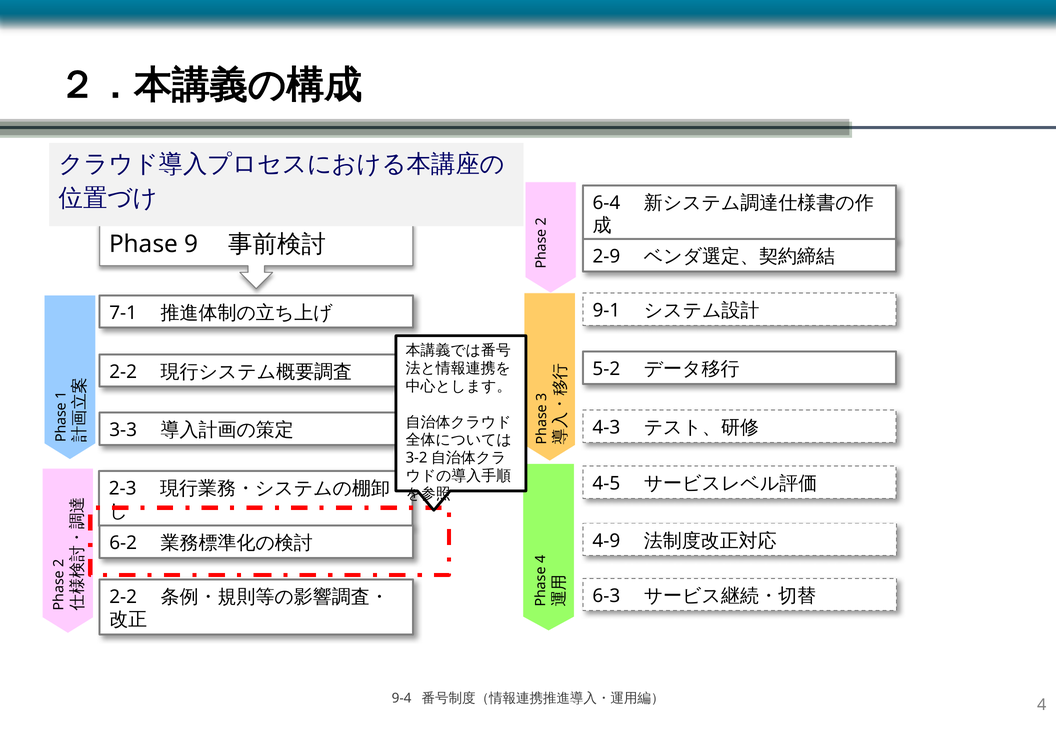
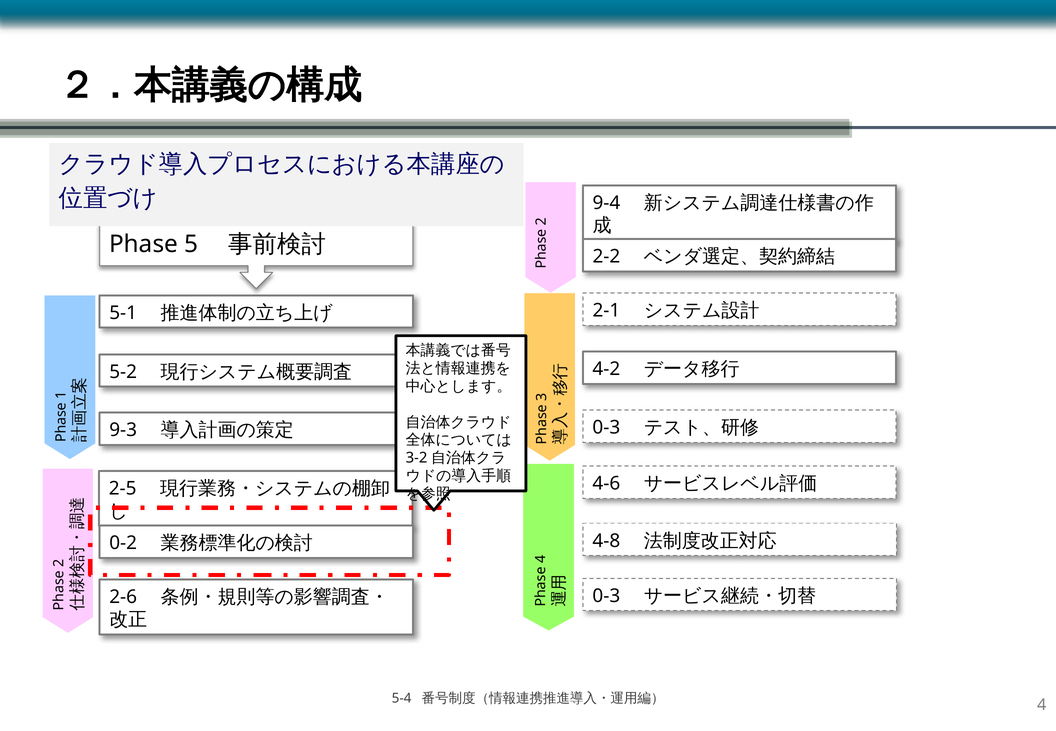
6-4: 6-4 -> 9-4
9: 9 -> 5
2-9: 2-9 -> 2-2
9-1: 9-1 -> 2-1
7-1: 7-1 -> 5-1
5-2: 5-2 -> 4-2
2-2 at (123, 372): 2-2 -> 5-2
4-3 at (606, 428): 4-3 -> 0-3
3-3: 3-3 -> 9-3
4-5: 4-5 -> 4-6
2-3: 2-3 -> 2-5
4-9: 4-9 -> 4-8
6-2: 6-2 -> 0-2
6-3 at (606, 596): 6-3 -> 0-3
2-2 at (123, 597): 2-2 -> 2-6
9-4: 9-4 -> 5-4
